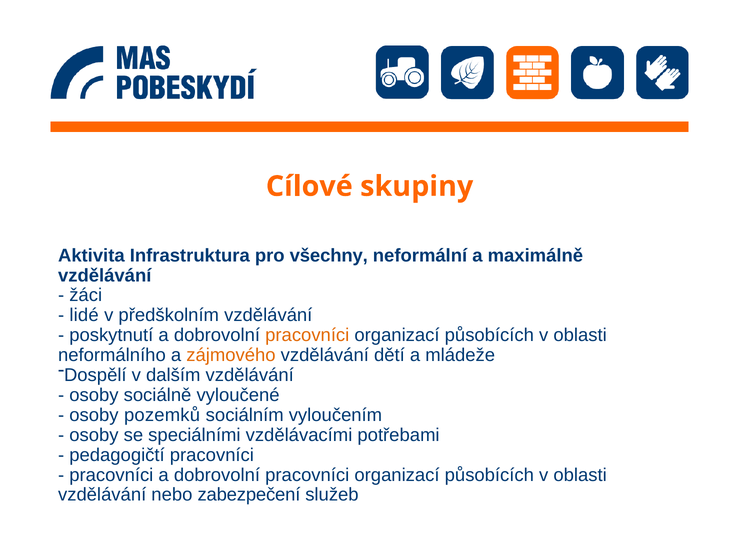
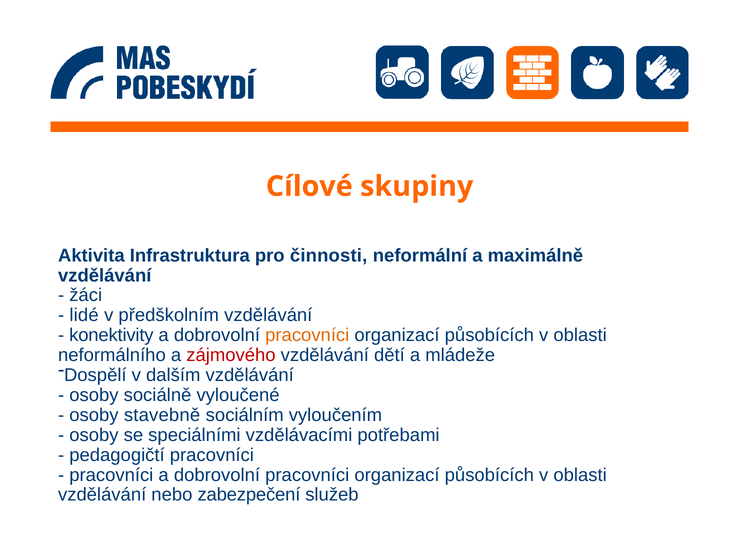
všechny: všechny -> činnosti
poskytnutí: poskytnutí -> konektivity
zájmového colour: orange -> red
pozemků: pozemků -> stavebně
